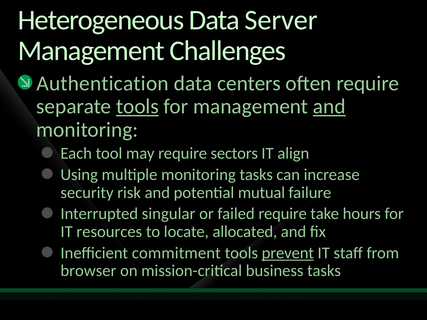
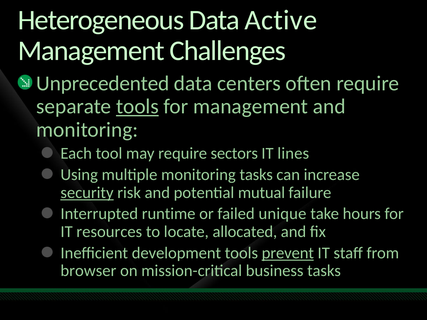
Server: Server -> Active
Authentication: Authentication -> Unprecedented
and at (329, 107) underline: present -> none
align: align -> lines
security underline: none -> present
singular: singular -> runtime
failed require: require -> unique
commitment: commitment -> development
